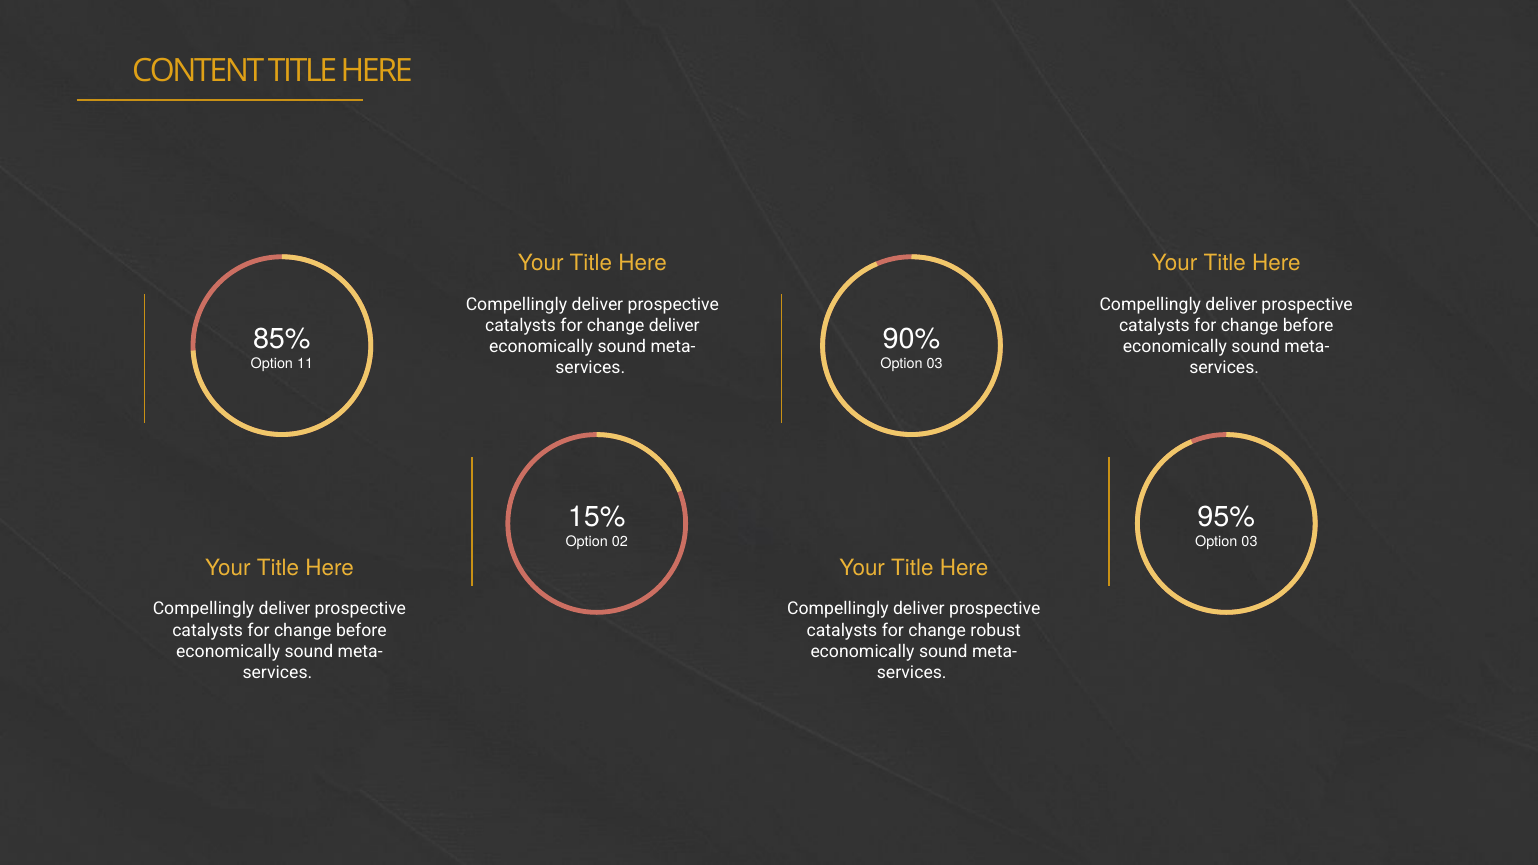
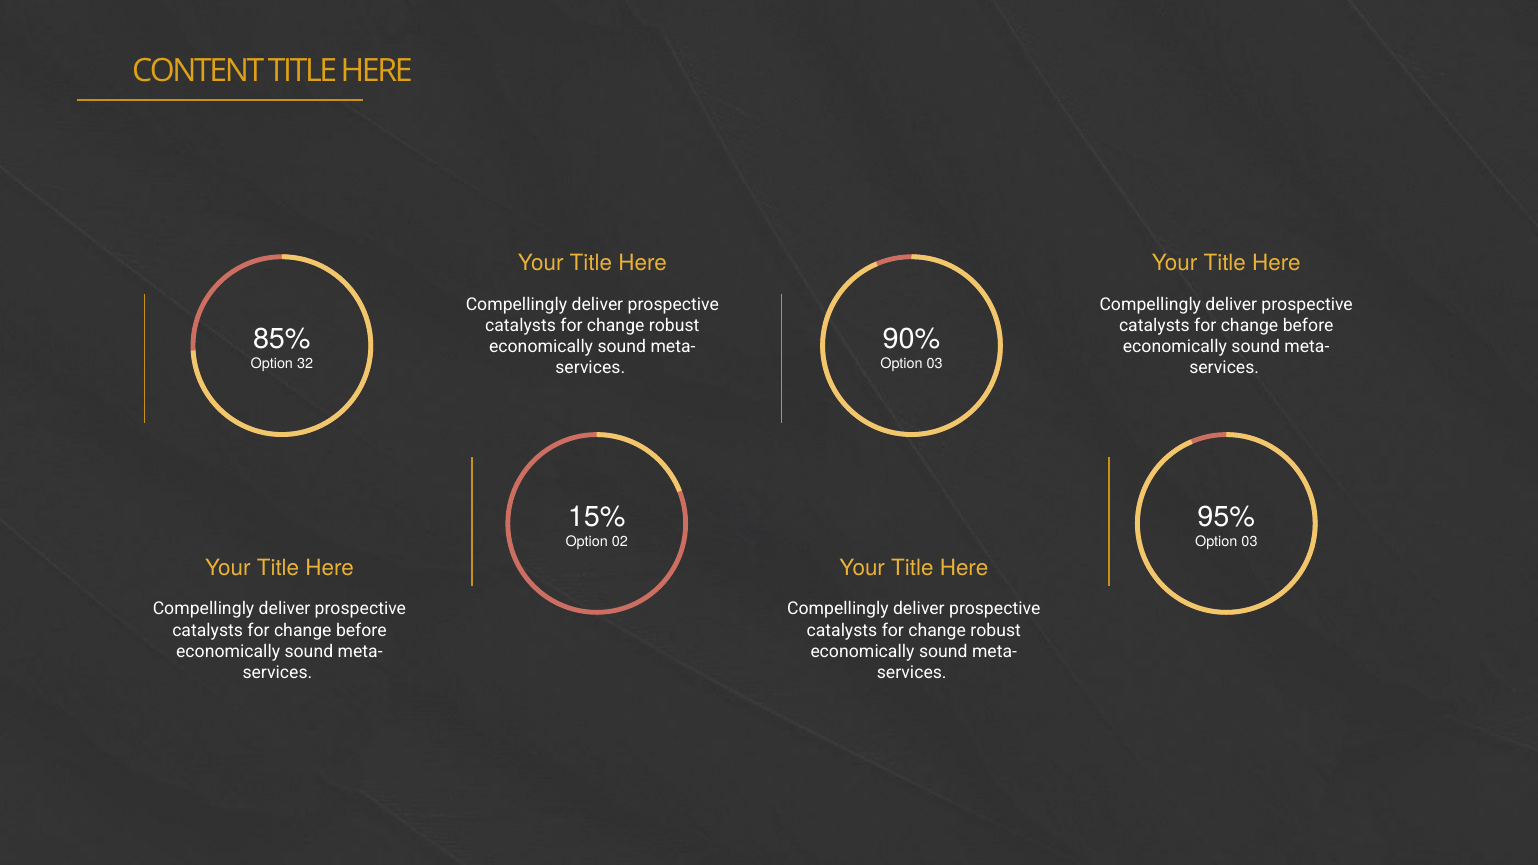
deliver at (674, 326): deliver -> robust
11: 11 -> 32
